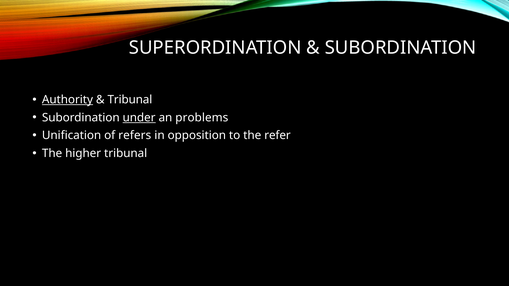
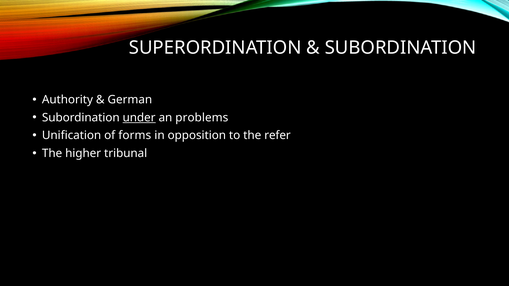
Authority underline: present -> none
Tribunal at (130, 100): Tribunal -> German
refers: refers -> forms
